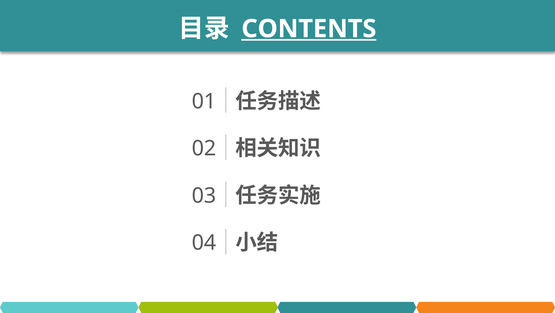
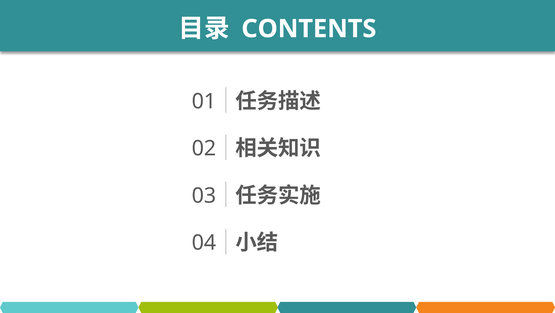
CONTENTS underline: present -> none
